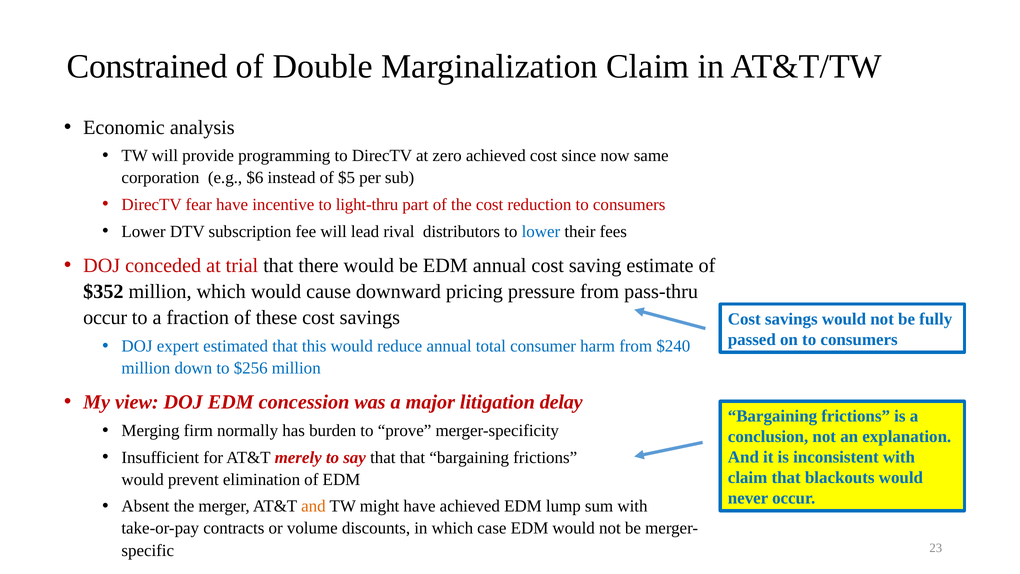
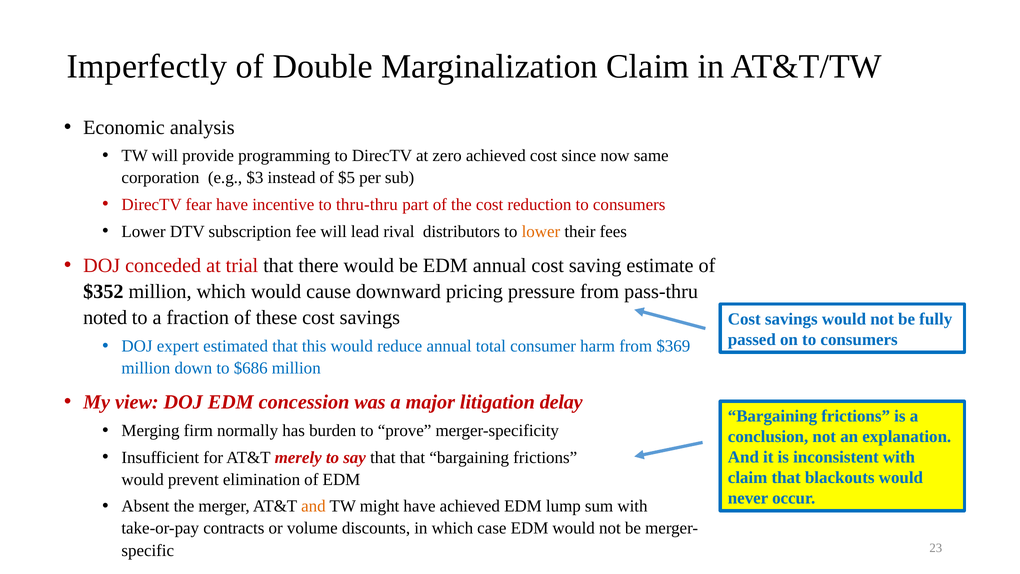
Constrained: Constrained -> Imperfectly
$6: $6 -> $3
light-thru: light-thru -> thru-thru
lower at (541, 231) colour: blue -> orange
occur at (105, 318): occur -> noted
$240: $240 -> $369
$256: $256 -> $686
